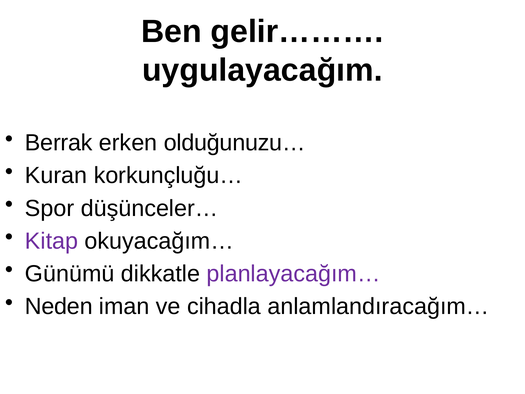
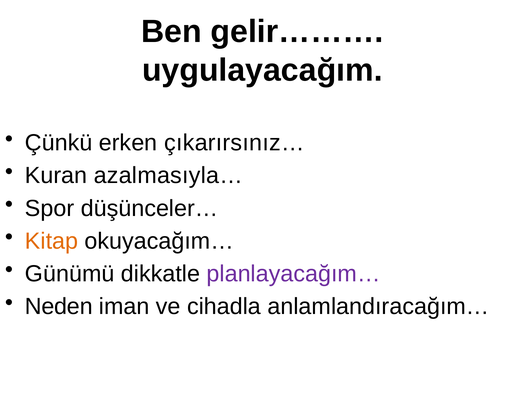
Berrak: Berrak -> Çünkü
olduğunuzu…: olduğunuzu… -> çıkarırsınız…
korkunçluğu…: korkunçluğu… -> azalmasıyla…
Kitap colour: purple -> orange
